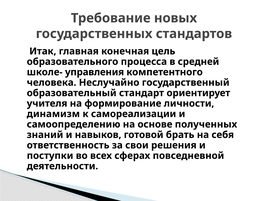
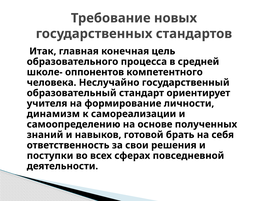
управления: управления -> оппонентов
